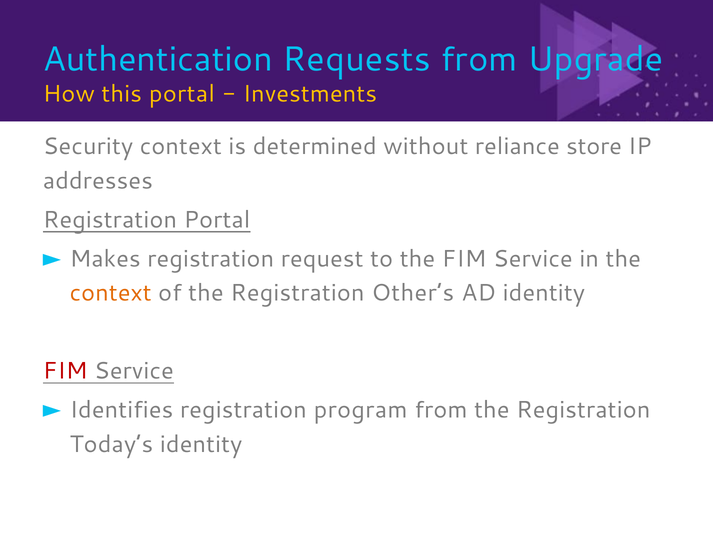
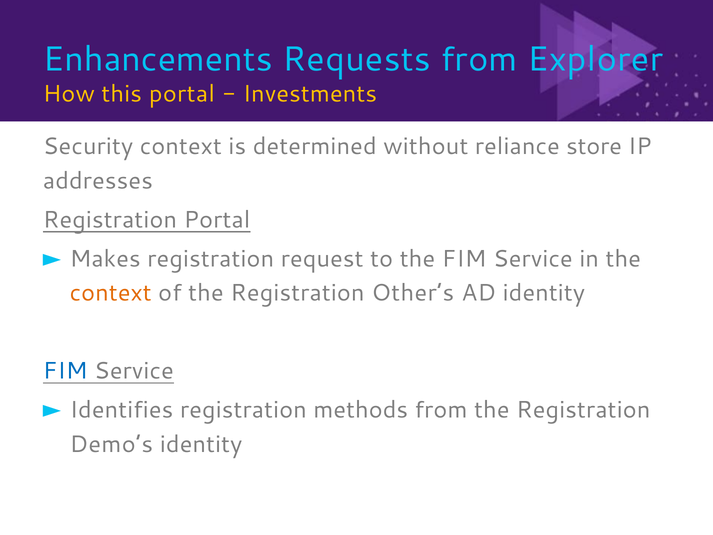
Authentication: Authentication -> Enhancements
Upgrade: Upgrade -> Explorer
FIM at (65, 371) colour: red -> blue
program: program -> methods
Today’s: Today’s -> Demo’s
